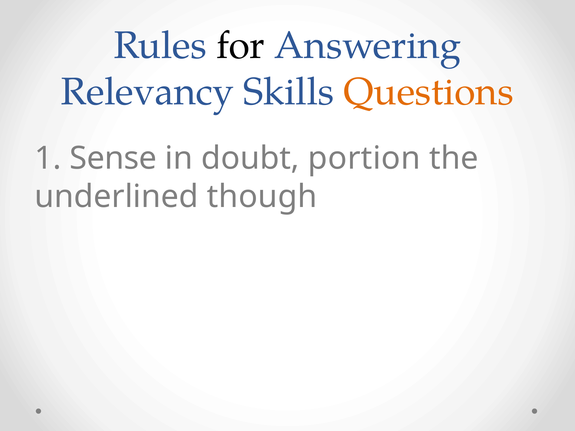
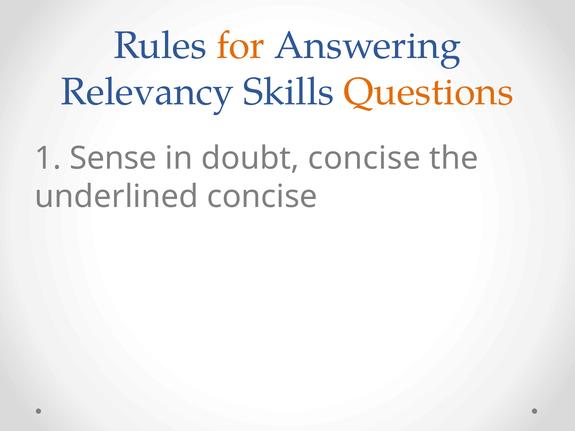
for colour: black -> orange
doubt portion: portion -> concise
underlined though: though -> concise
